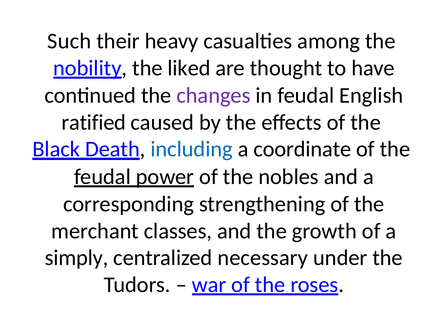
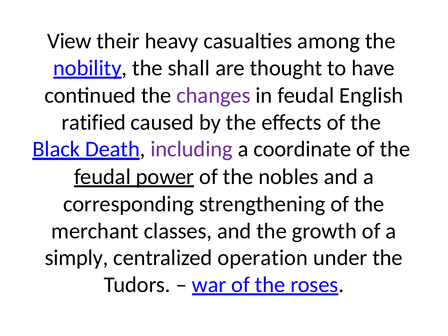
Such: Such -> View
liked: liked -> shall
including colour: blue -> purple
necessary: necessary -> operation
